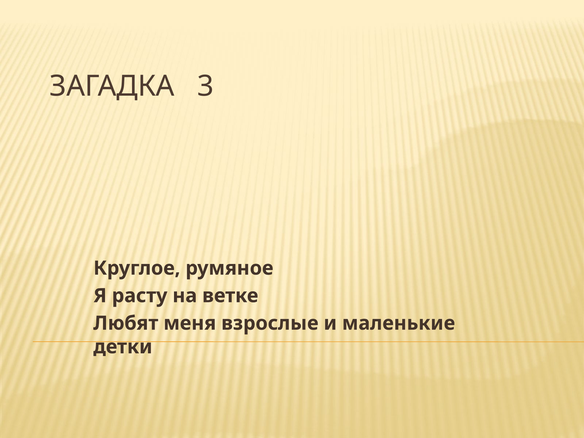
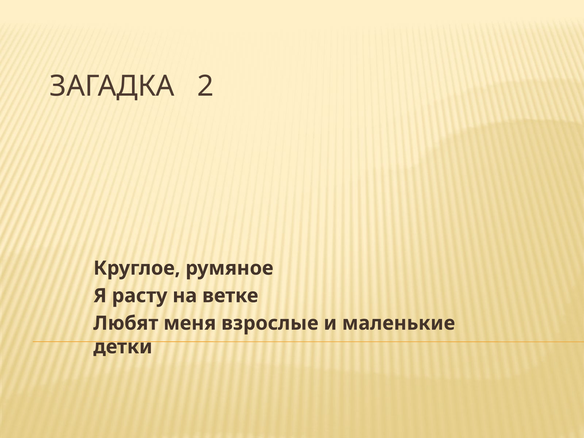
3: 3 -> 2
